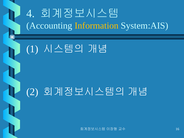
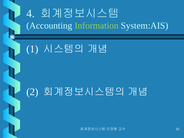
Information colour: yellow -> light green
